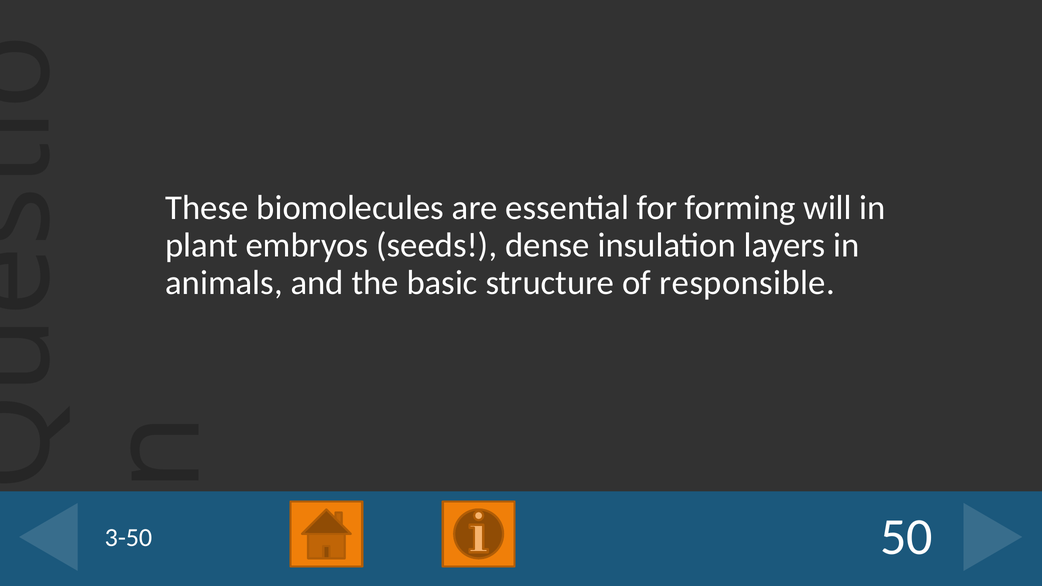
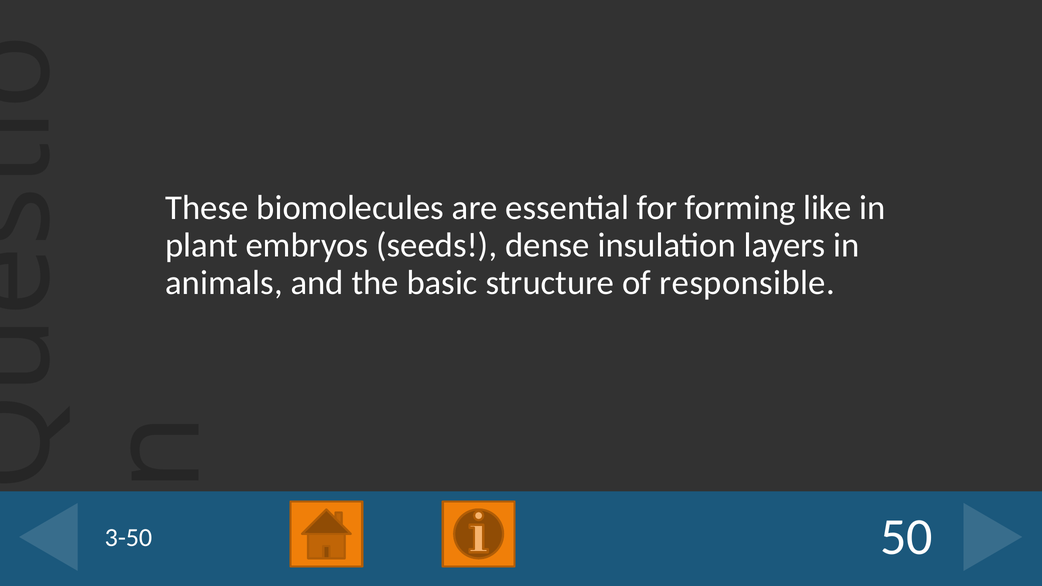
will: will -> like
